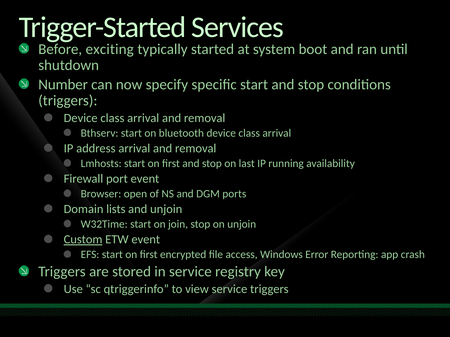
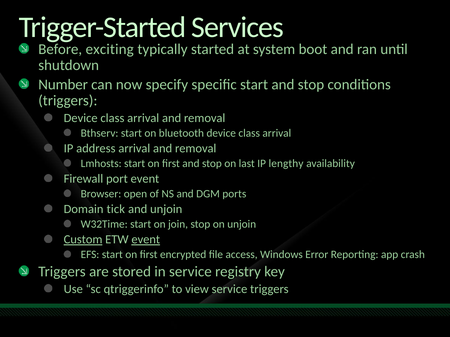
running: running -> lengthy
lists: lists -> tick
event at (146, 240) underline: none -> present
